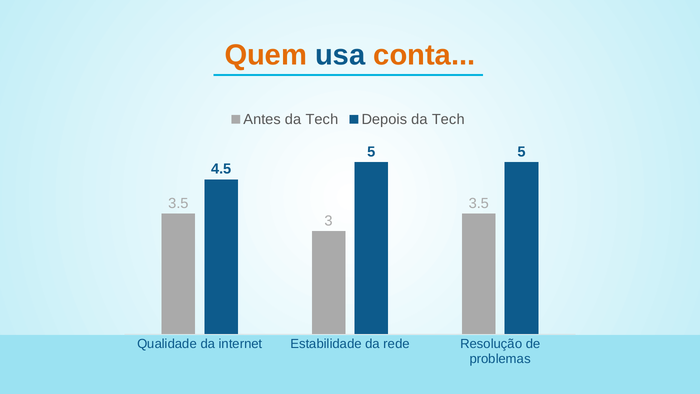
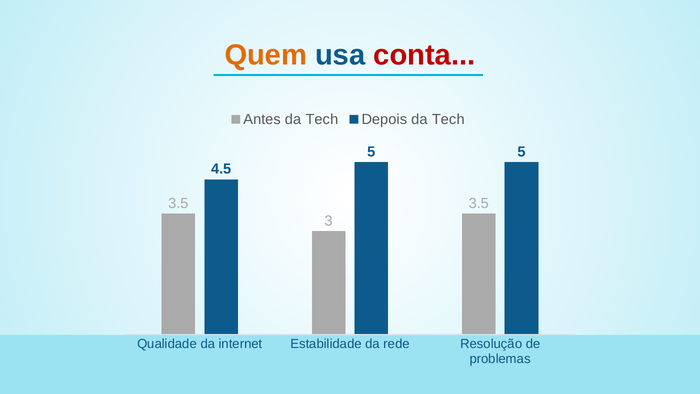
conta colour: orange -> red
